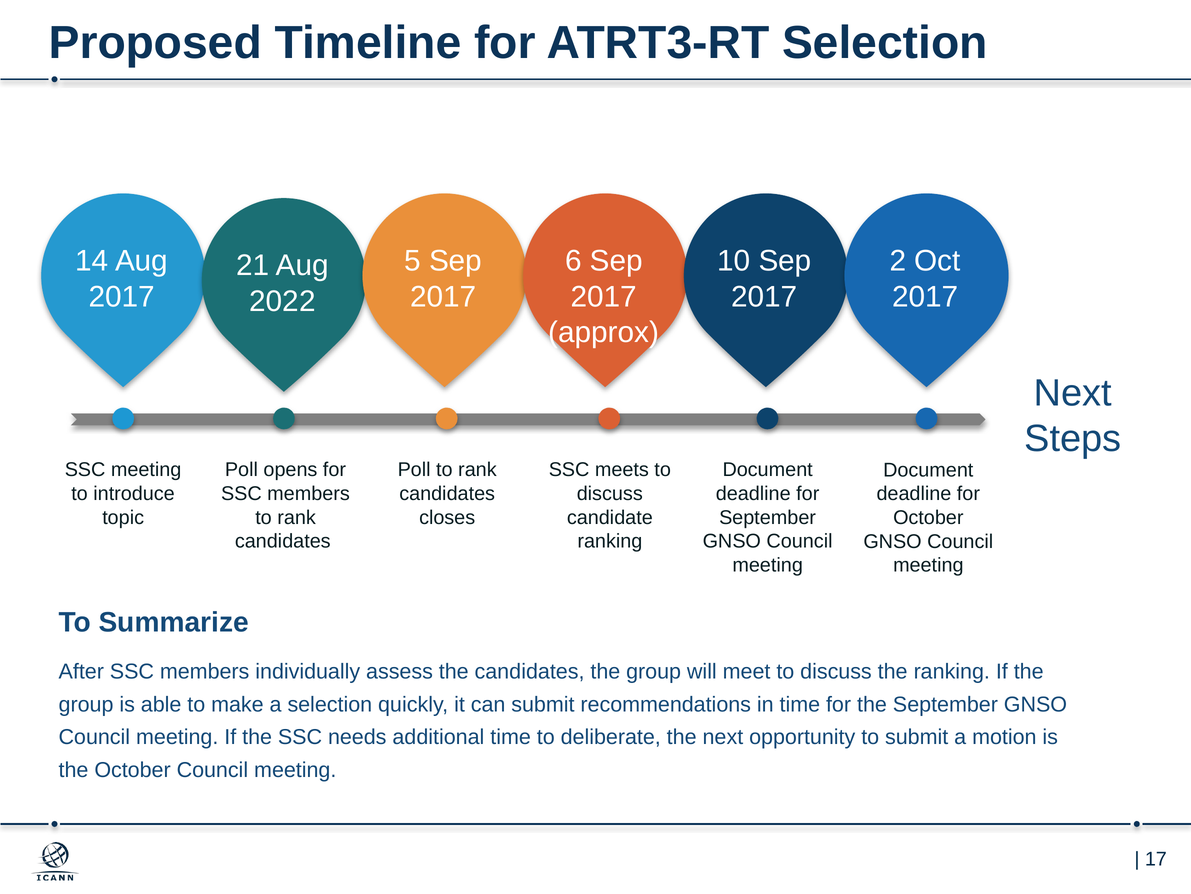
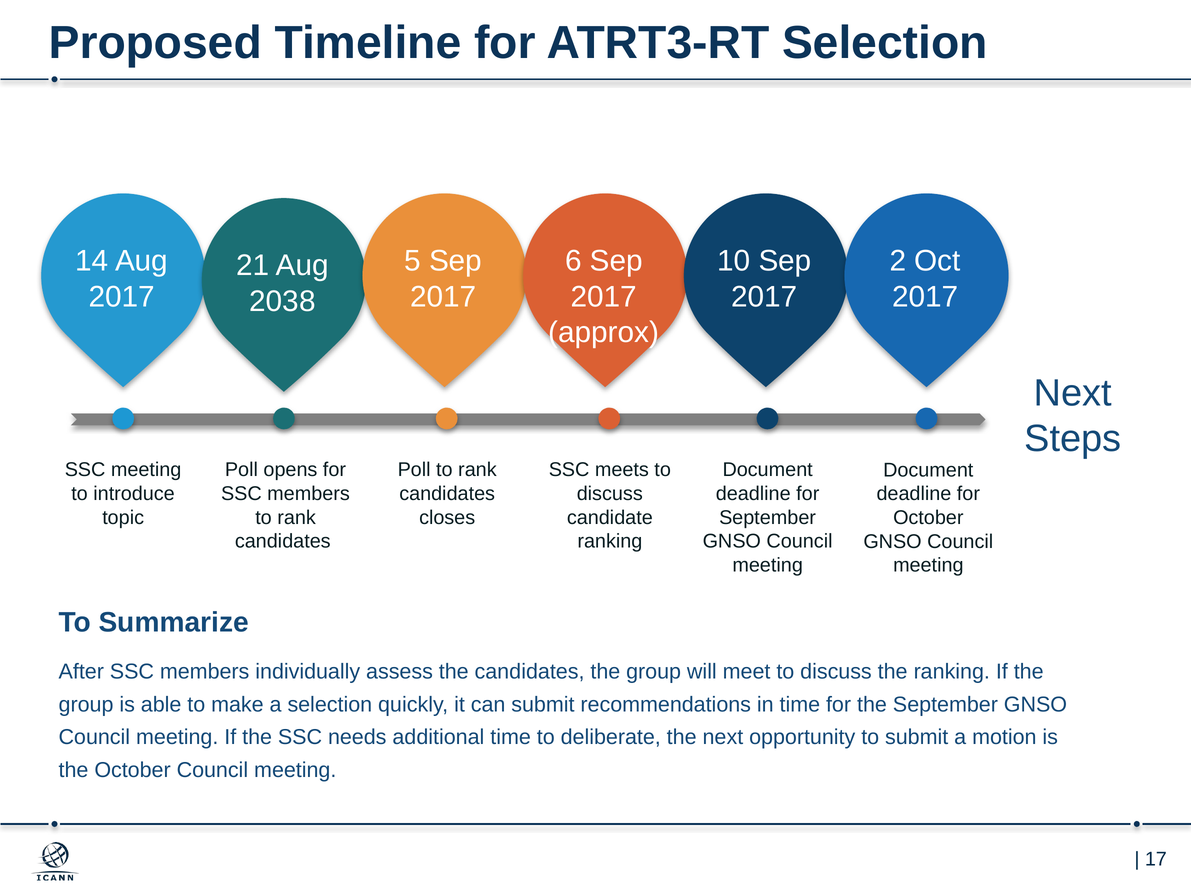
2022: 2022 -> 2038
